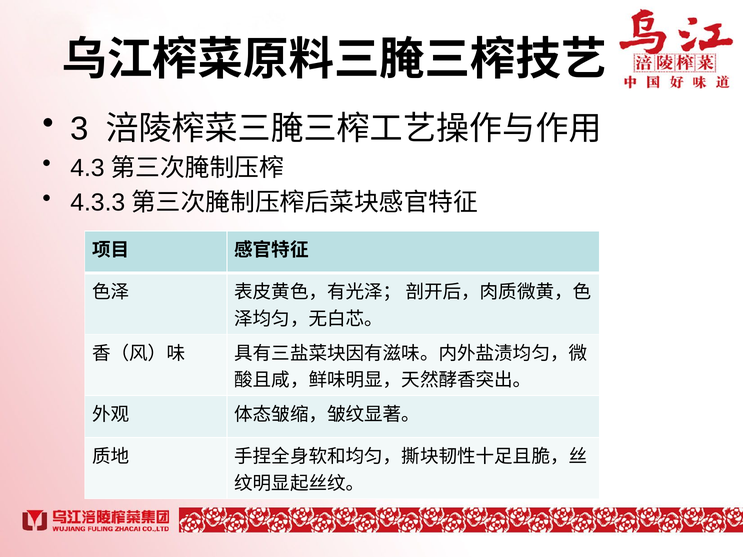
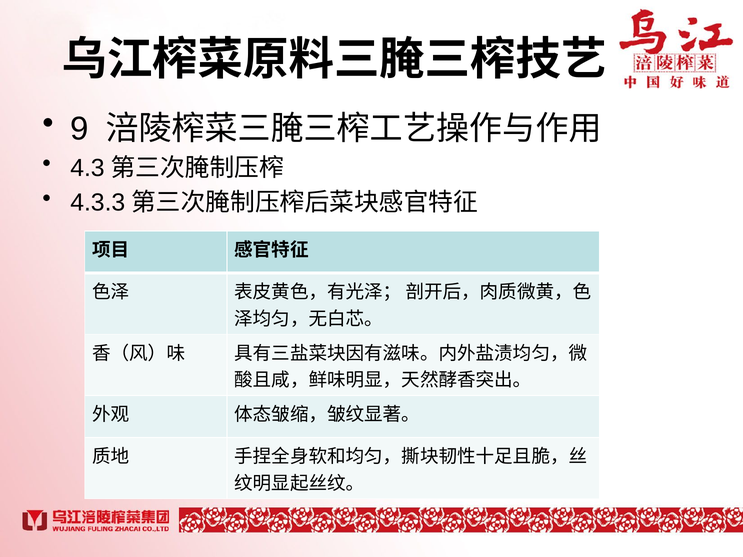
3: 3 -> 9
